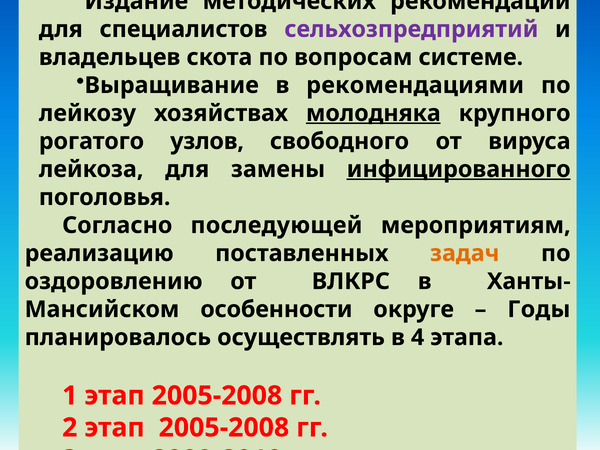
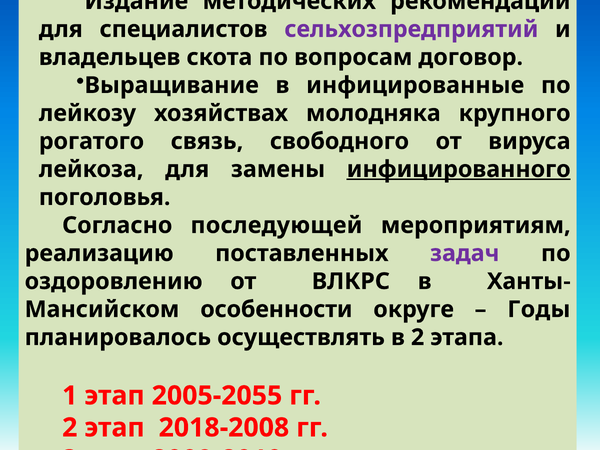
системе: системе -> договор
рекомендациями: рекомендациями -> инфицированные
молодняка underline: present -> none
узлов: узлов -> связь
задач colour: orange -> purple
в 4: 4 -> 2
1 этап 2005-2008: 2005-2008 -> 2005-2055
2 этап 2005-2008: 2005-2008 -> 2018-2008
